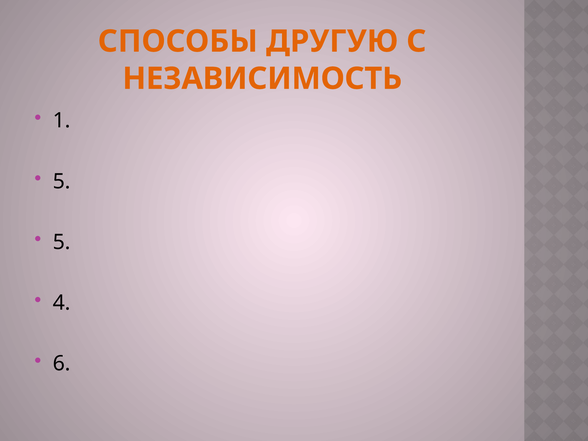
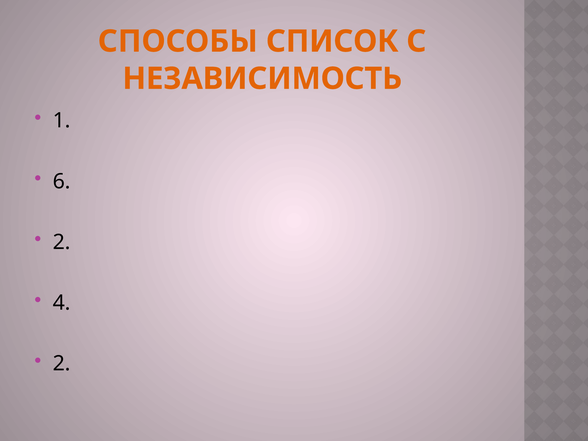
ДРУГУЮ: ДРУГУЮ -> СПИСОК
5 at (62, 181): 5 -> 6
5 at (62, 242): 5 -> 2
6 at (62, 364): 6 -> 2
